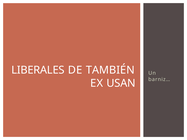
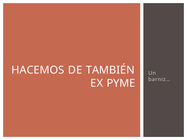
LIBERALES: LIBERALES -> HACEMOS
USAN: USAN -> PYME
